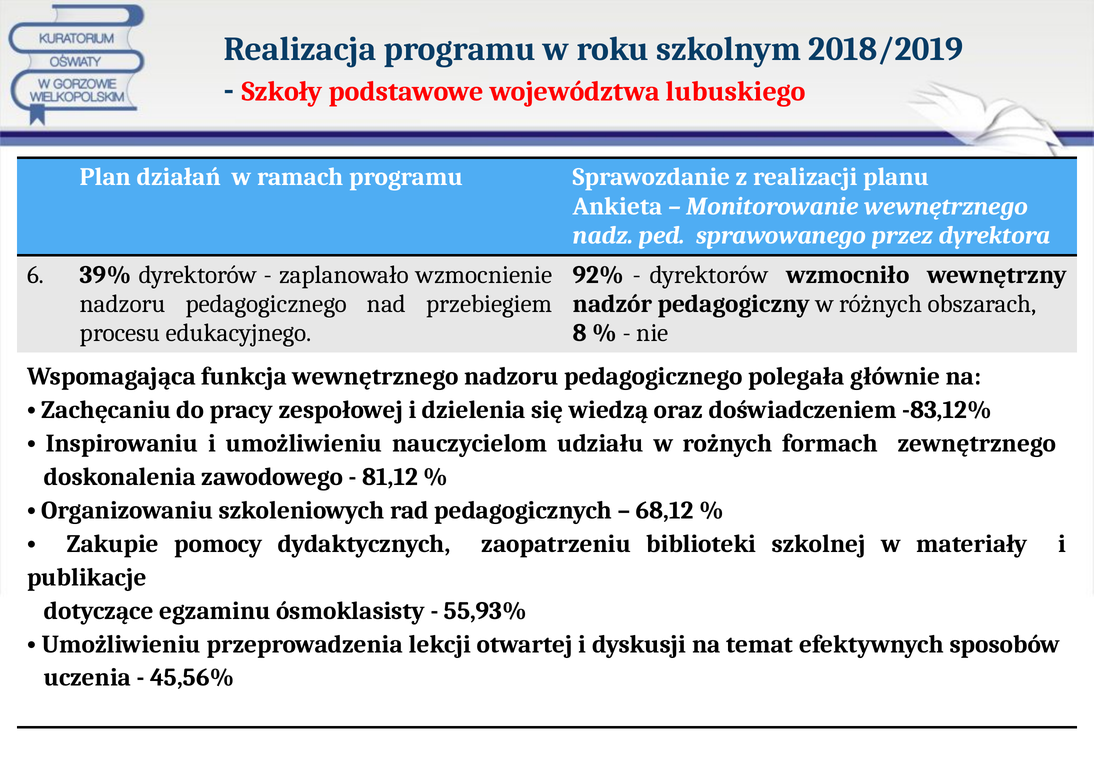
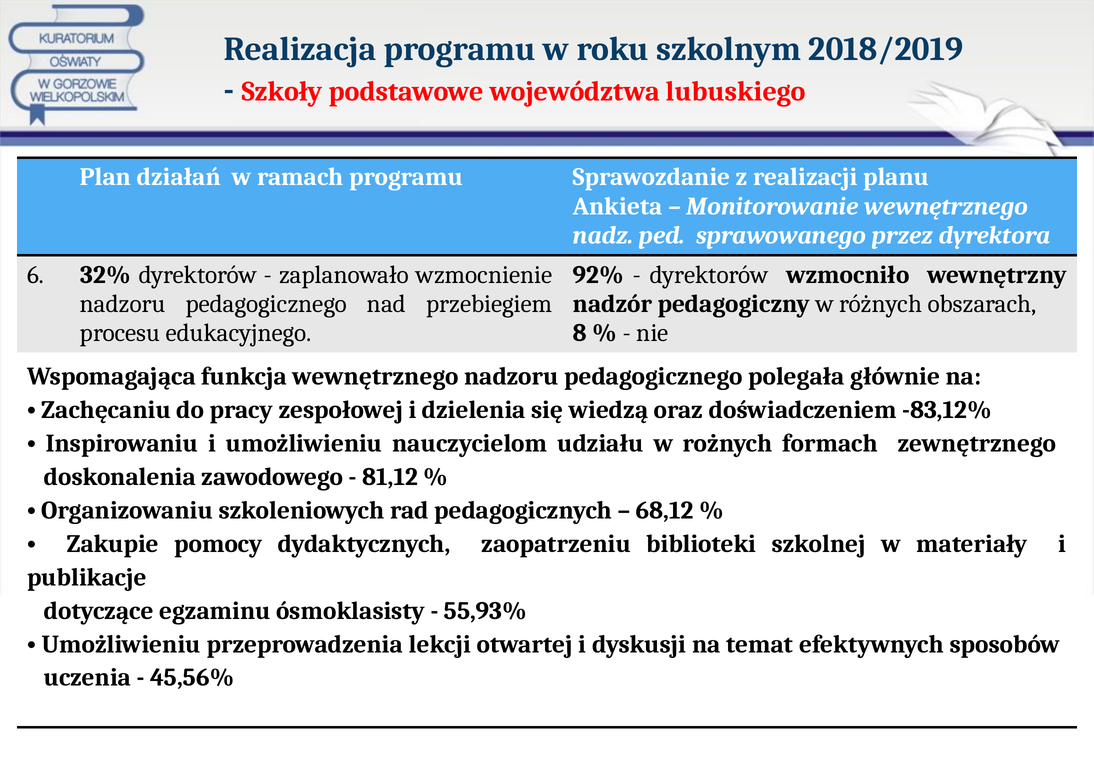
39%: 39% -> 32%
